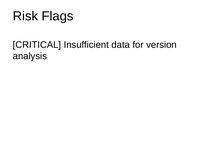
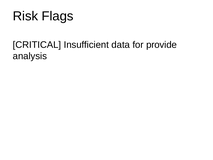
version: version -> provide
